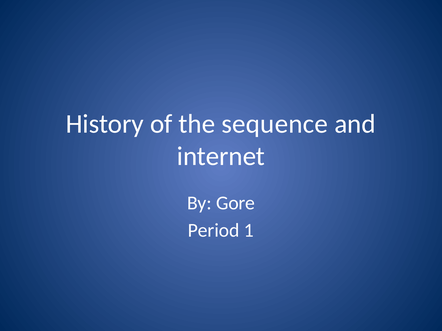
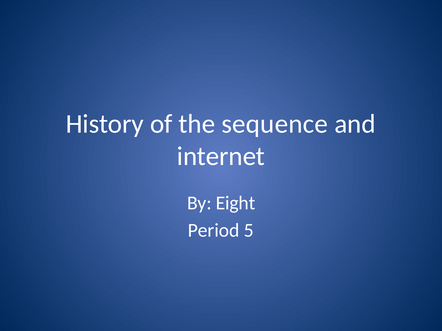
Gore: Gore -> Eight
1: 1 -> 5
